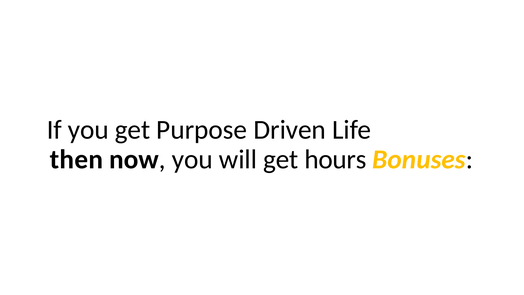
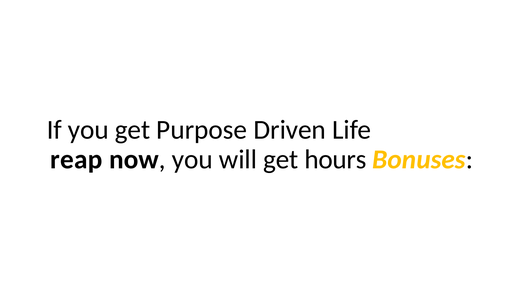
then: then -> reap
